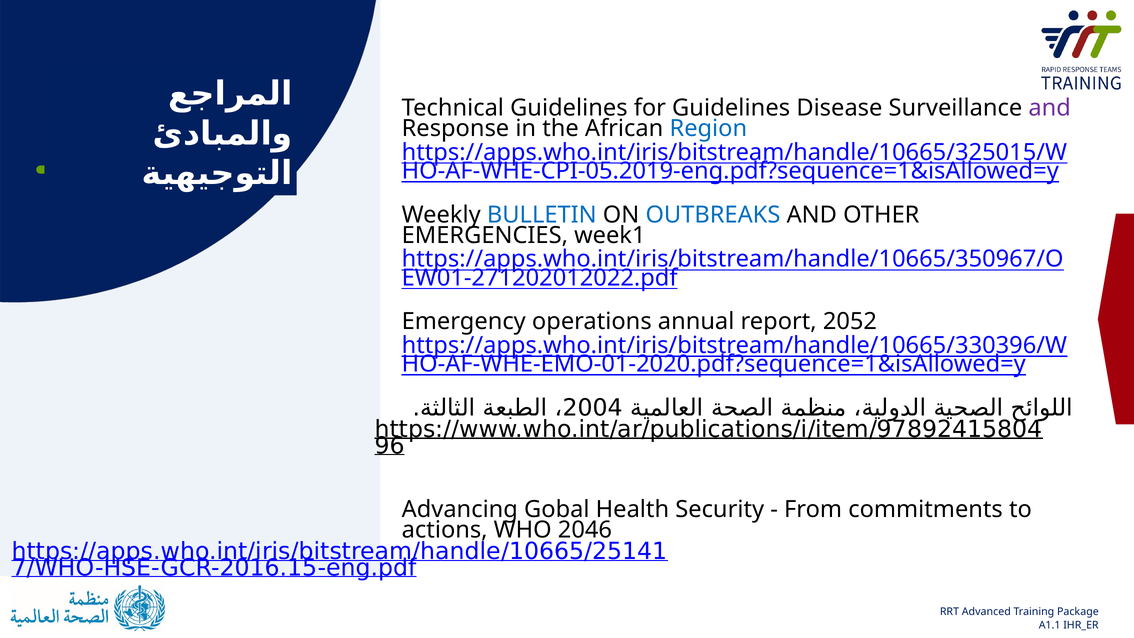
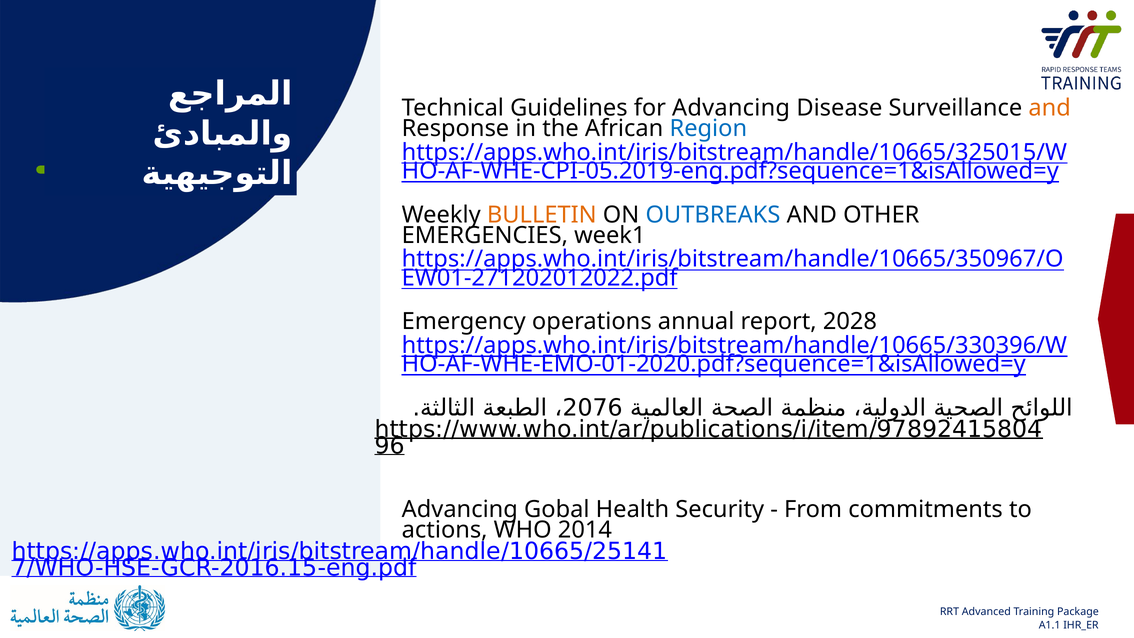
for Guidelines: Guidelines -> Advancing
and at (1050, 108) colour: purple -> orange
BULLETIN colour: blue -> orange
2052: 2052 -> 2028
2004: 2004 -> 2076
2046: 2046 -> 2014
